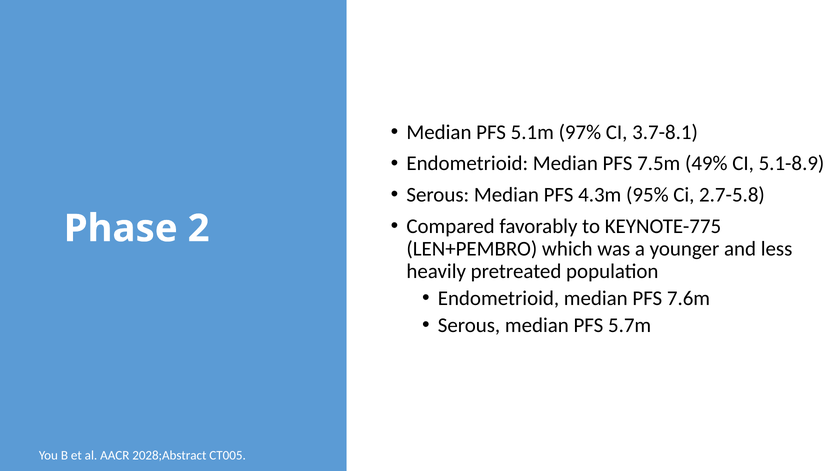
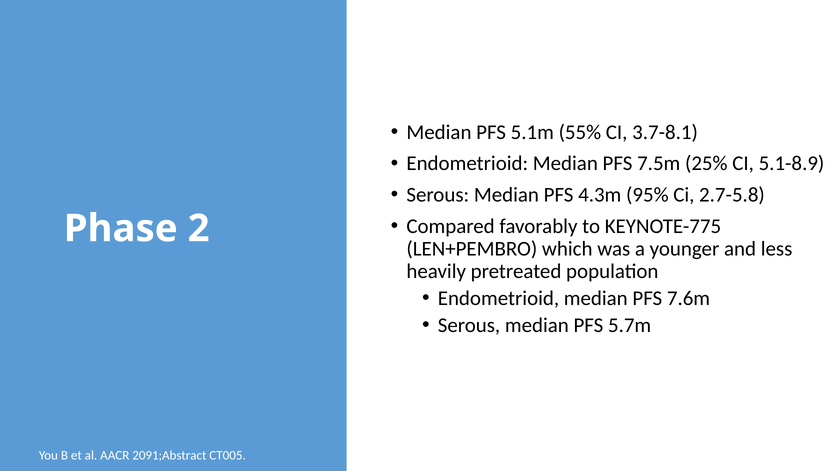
97%: 97% -> 55%
49%: 49% -> 25%
2028;Abstract: 2028;Abstract -> 2091;Abstract
